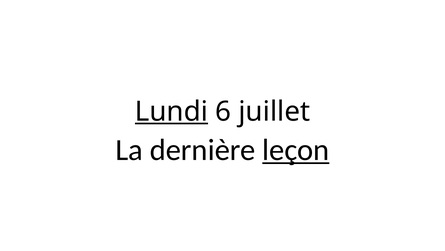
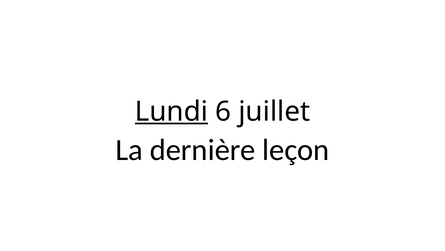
leçon underline: present -> none
